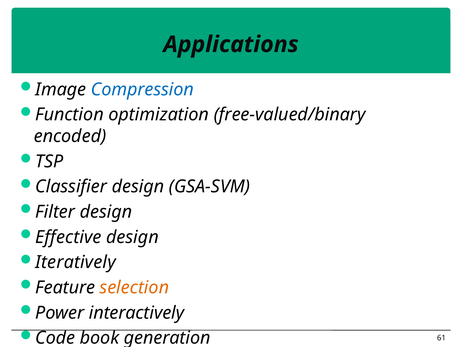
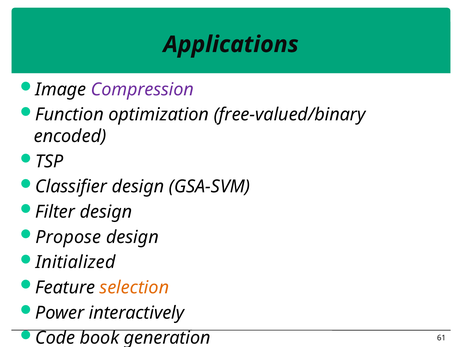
Compression colour: blue -> purple
Effective: Effective -> Propose
Iteratively: Iteratively -> Initialized
